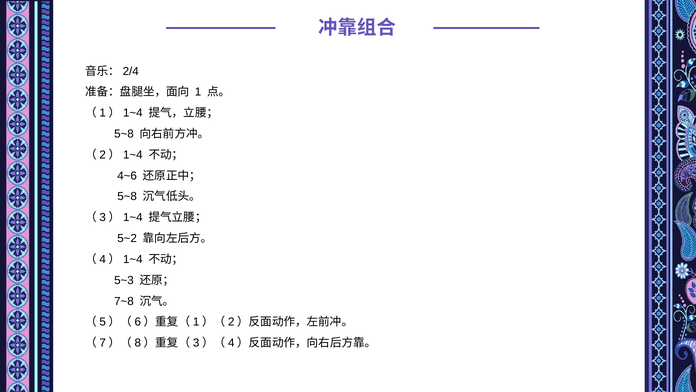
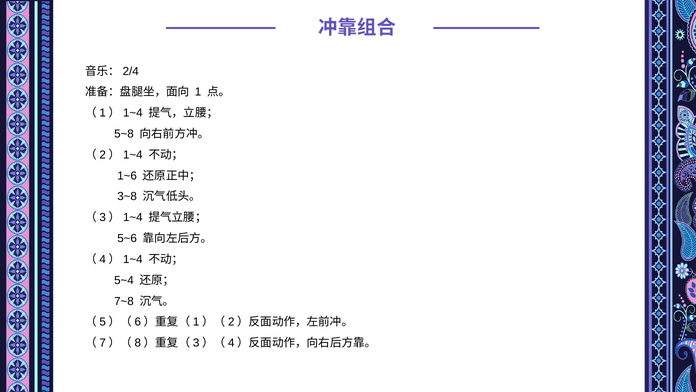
4~6: 4~6 -> 1~6
5~8 at (127, 196): 5~8 -> 3~8
5~2: 5~2 -> 5~6
5~3: 5~3 -> 5~4
